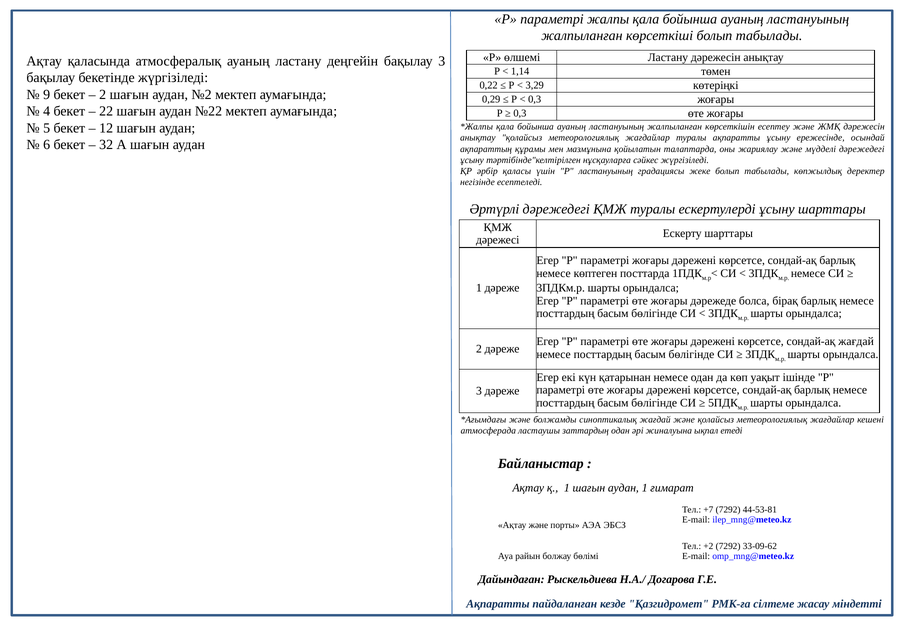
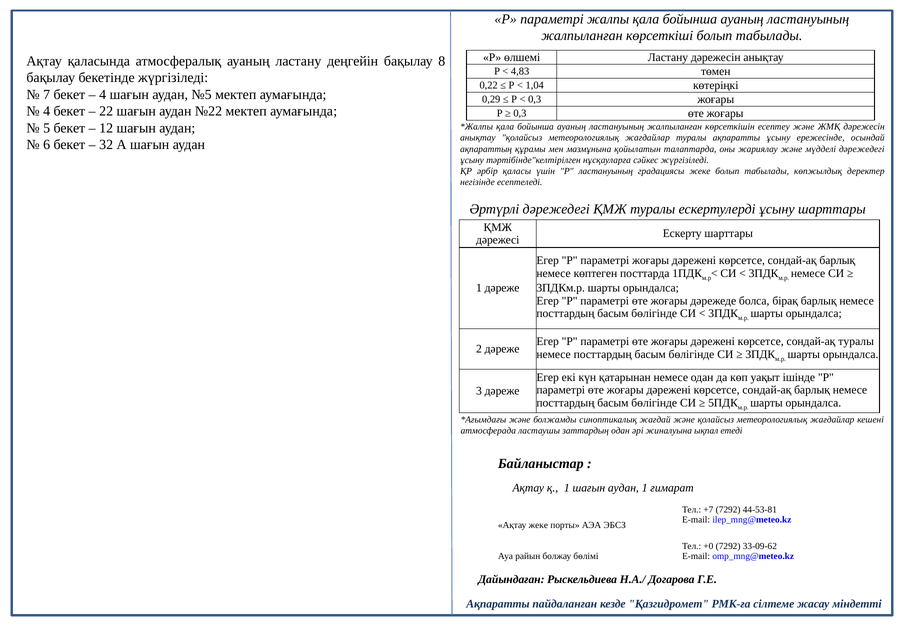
бақылау 3: 3 -> 8
1,14: 1,14 -> 4,83
3,29: 3,29 -> 1,04
9: 9 -> 7
2 at (103, 95): 2 -> 4
№2: №2 -> №5
сондай-ақ жағдай: жағдай -> туралы
Ақтау және: және -> жеке
+2: +2 -> +0
